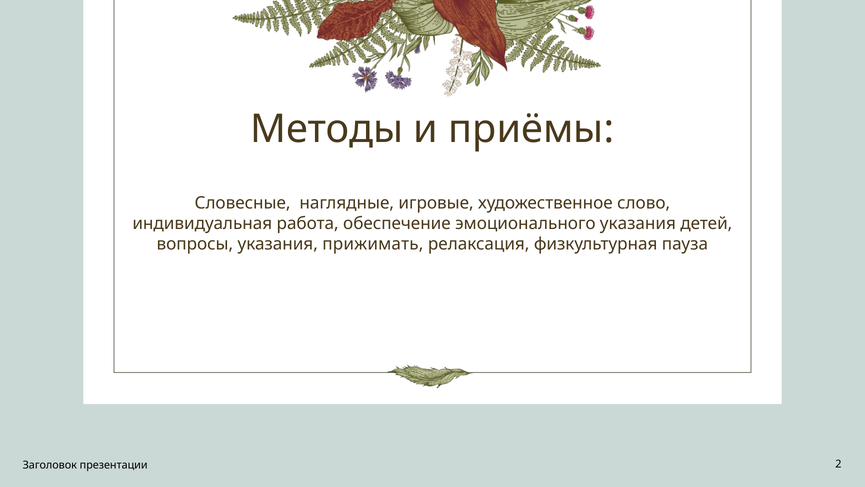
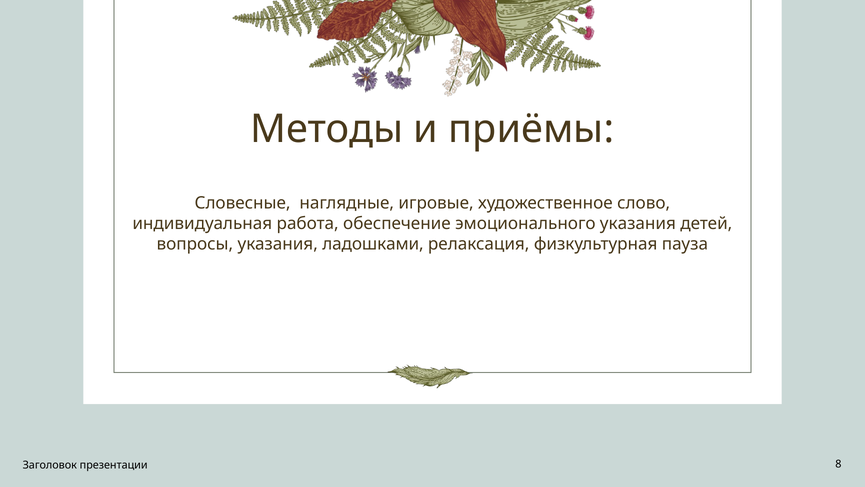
прижимать: прижимать -> ладошками
2: 2 -> 8
